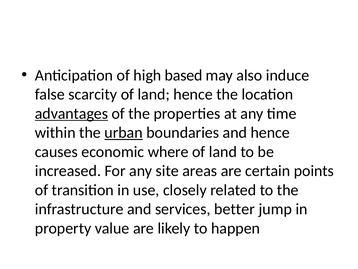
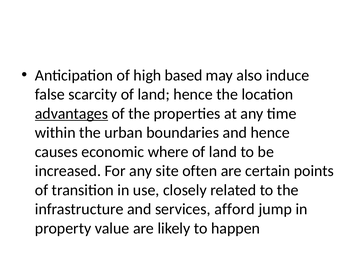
urban underline: present -> none
areas: areas -> often
better: better -> afford
